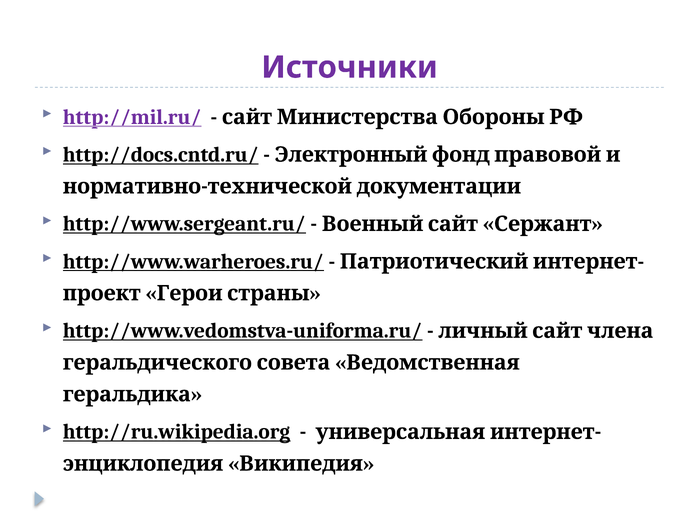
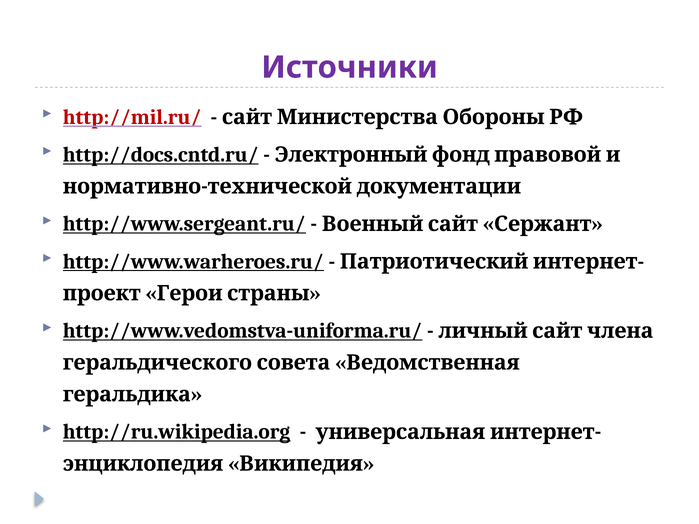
http://mil.ru/ colour: purple -> red
